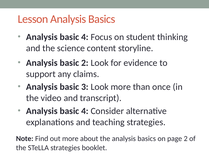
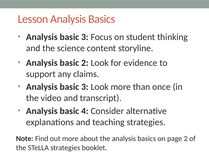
4 at (85, 37): 4 -> 3
